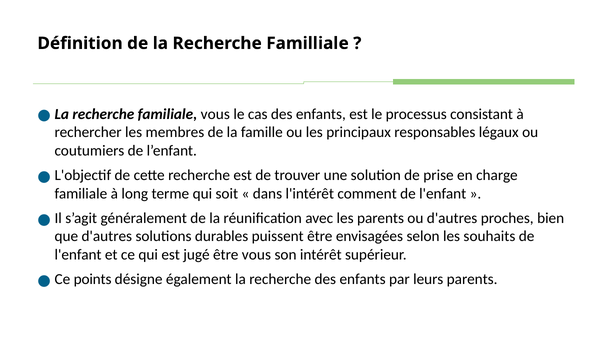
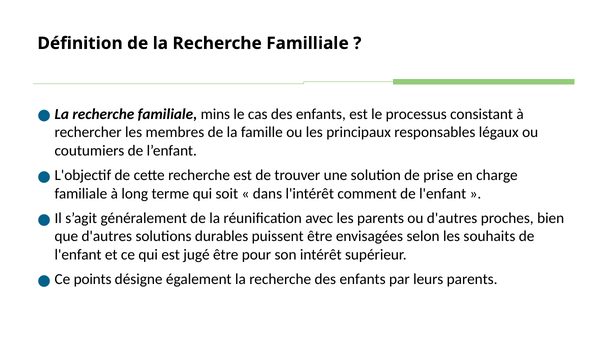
familiale vous: vous -> mins
être vous: vous -> pour
